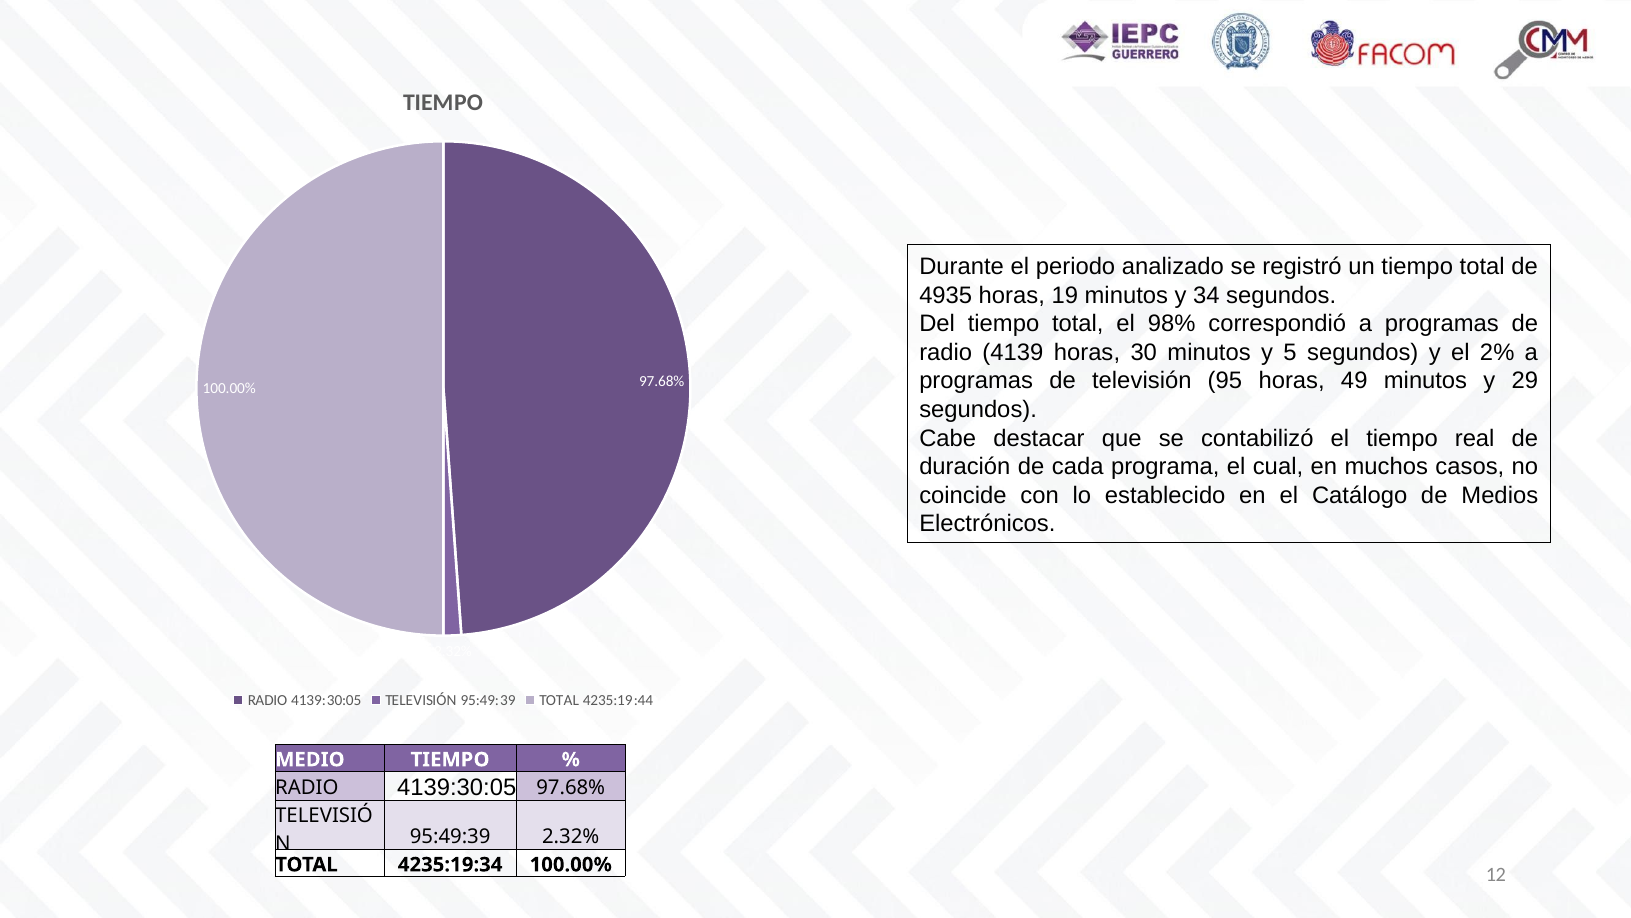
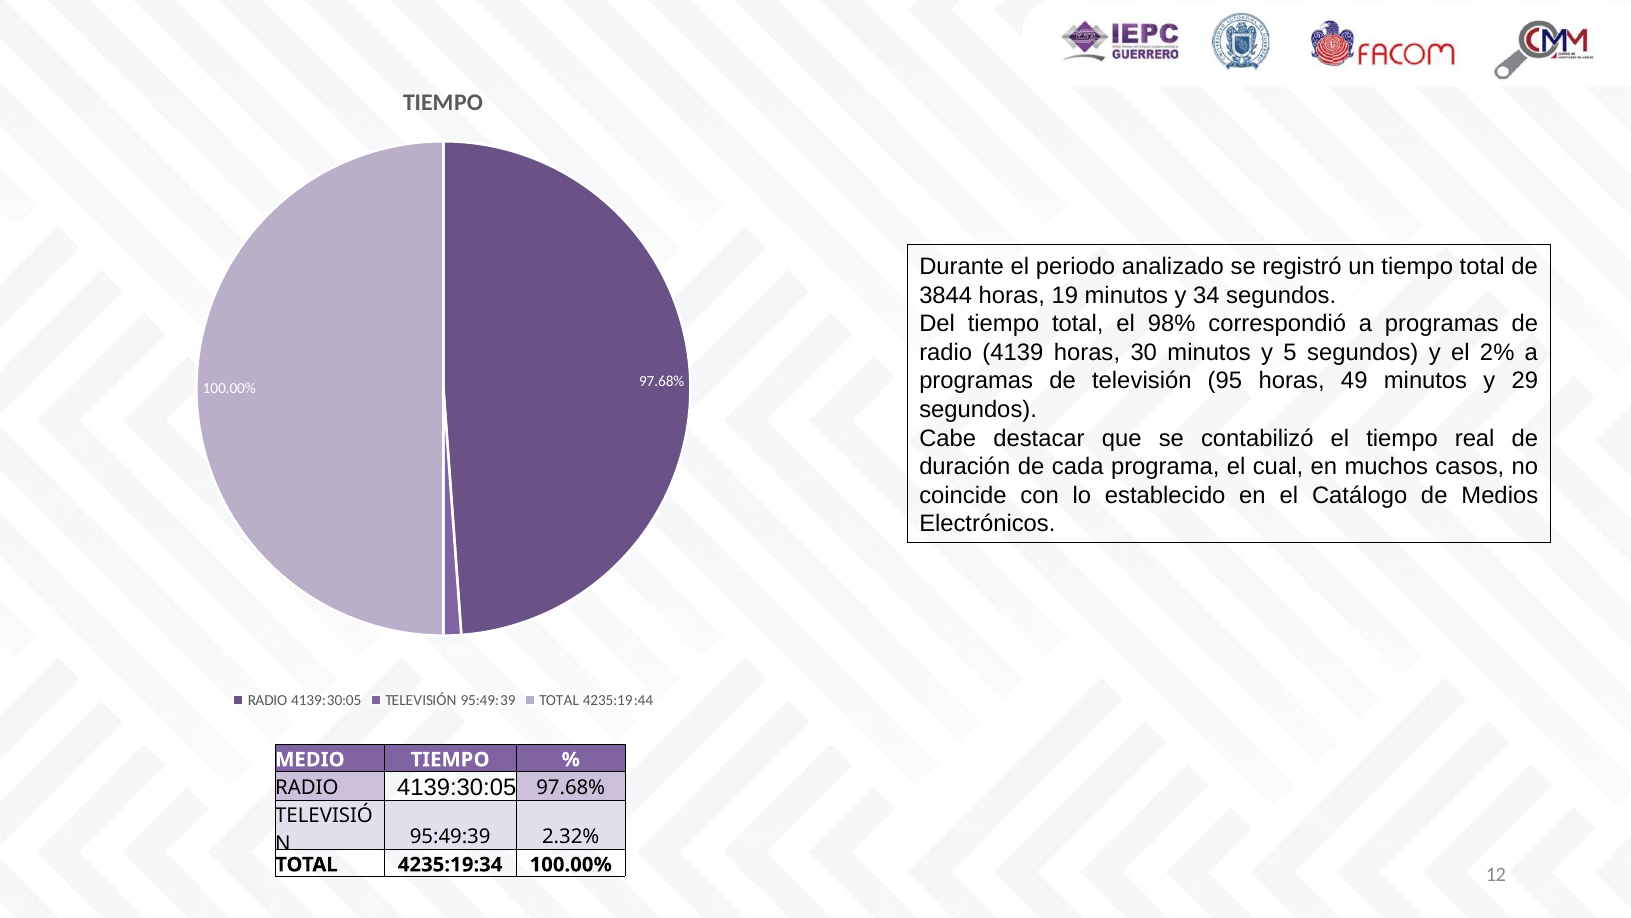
4935: 4935 -> 3844
